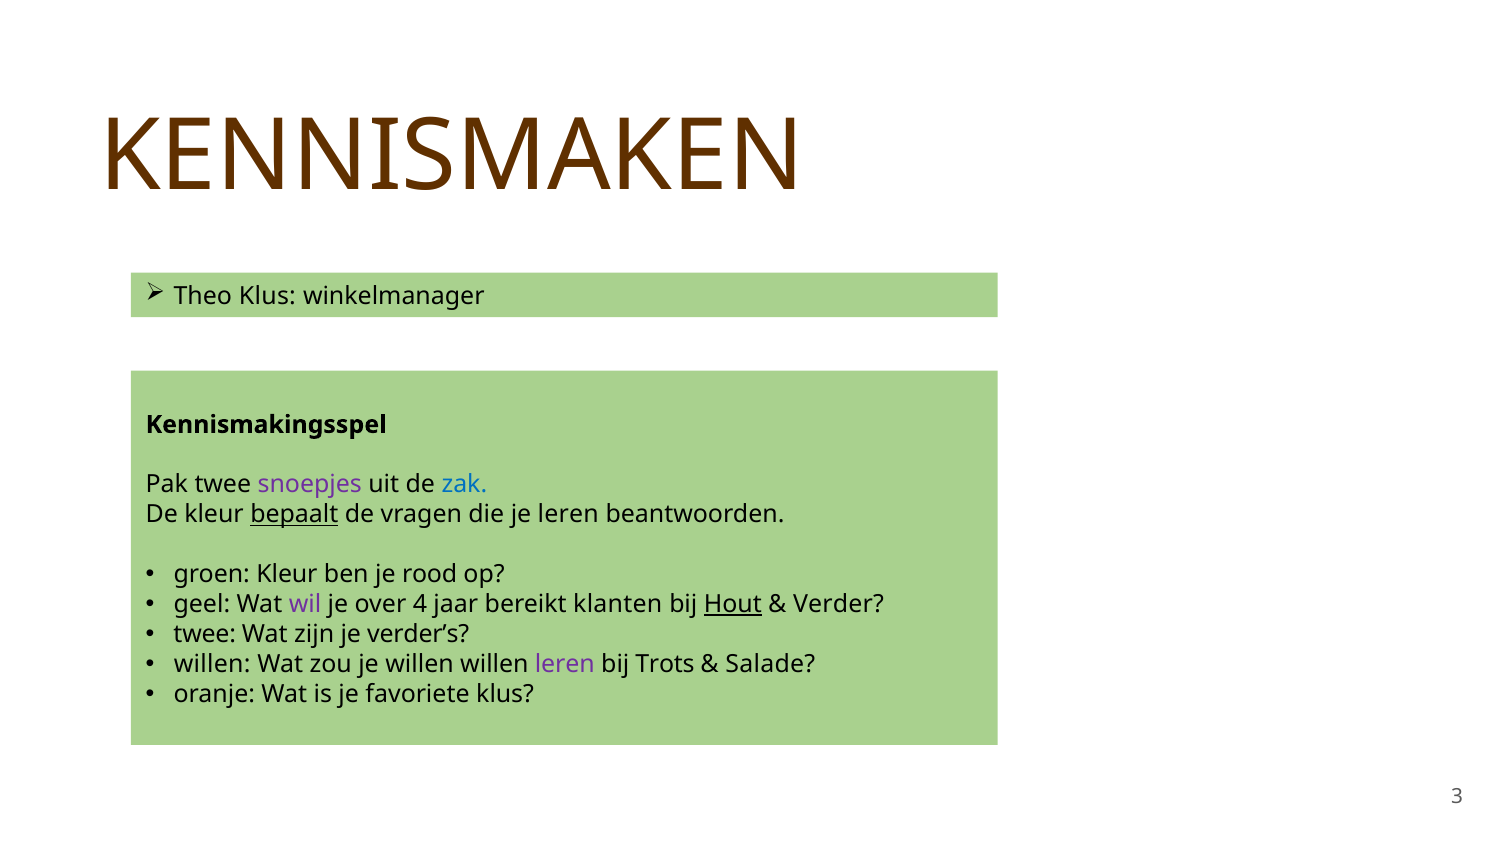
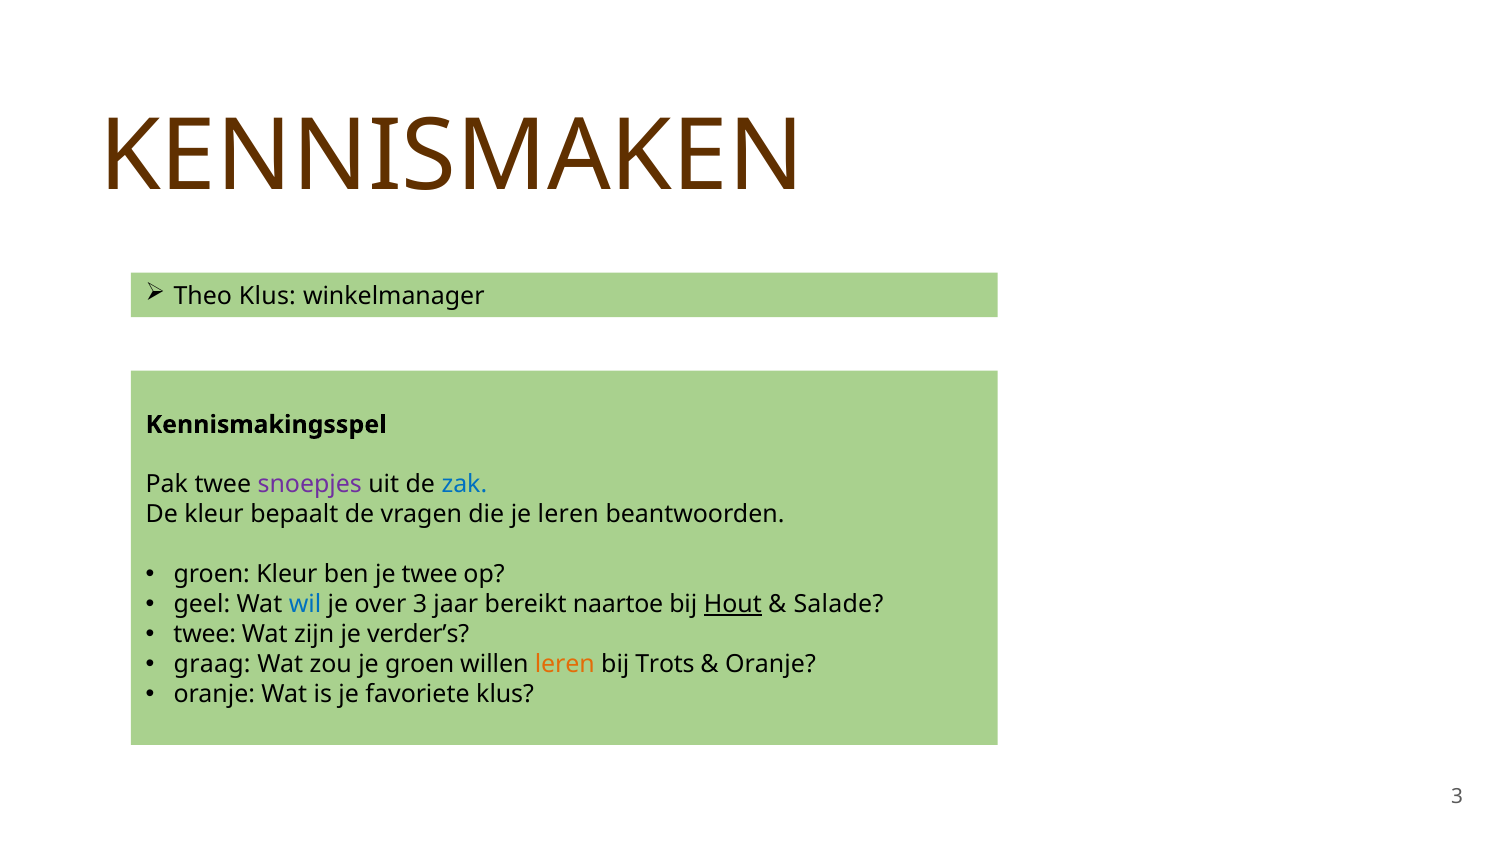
bepaalt underline: present -> none
je rood: rood -> twee
wil colour: purple -> blue
over 4: 4 -> 3
klanten: klanten -> naartoe
Verder: Verder -> Salade
willen at (212, 664): willen -> graag
je willen: willen -> groen
leren at (565, 664) colour: purple -> orange
Salade at (770, 664): Salade -> Oranje
